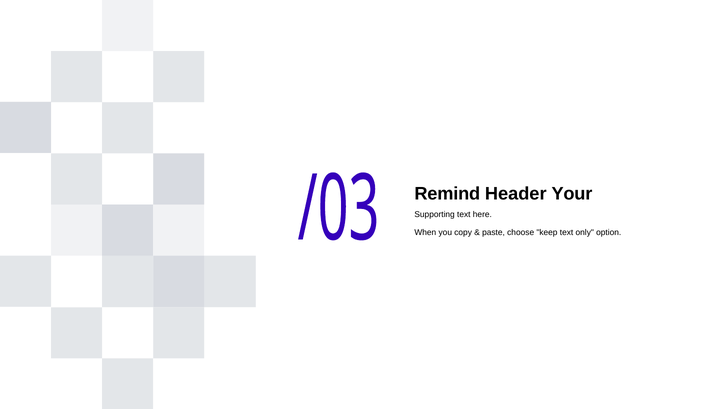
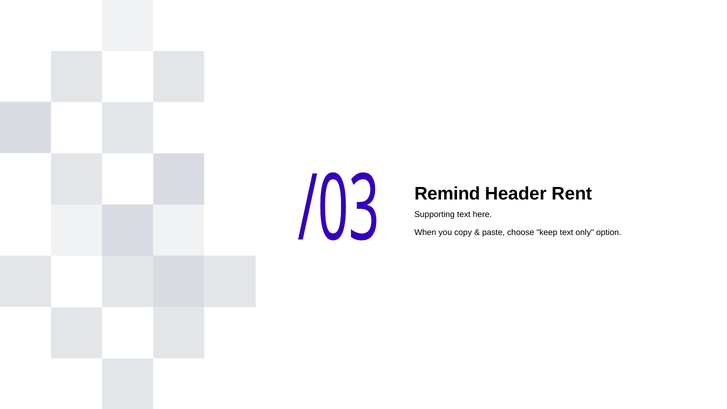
Your: Your -> Rent
